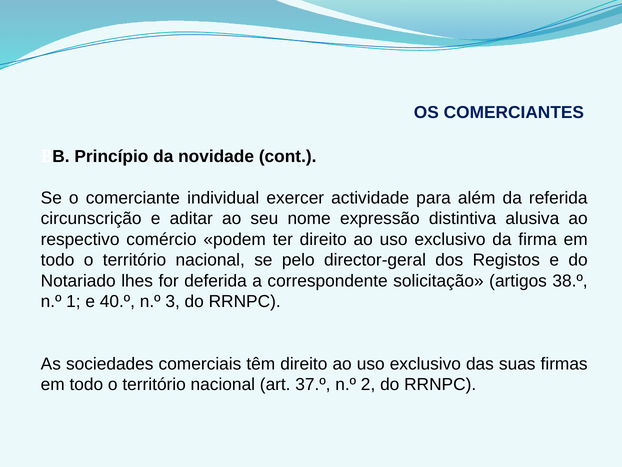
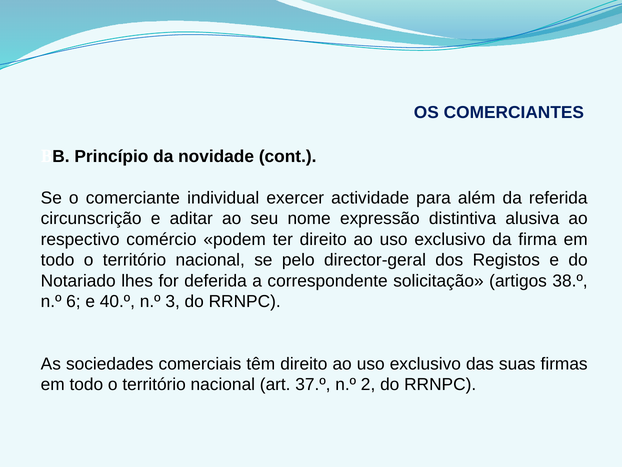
1: 1 -> 6
